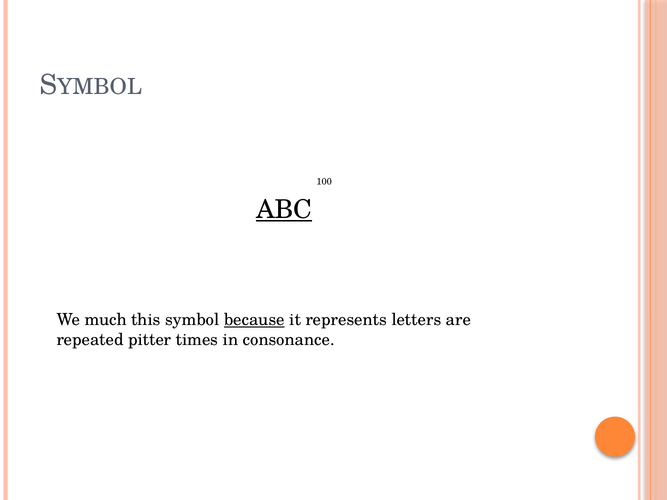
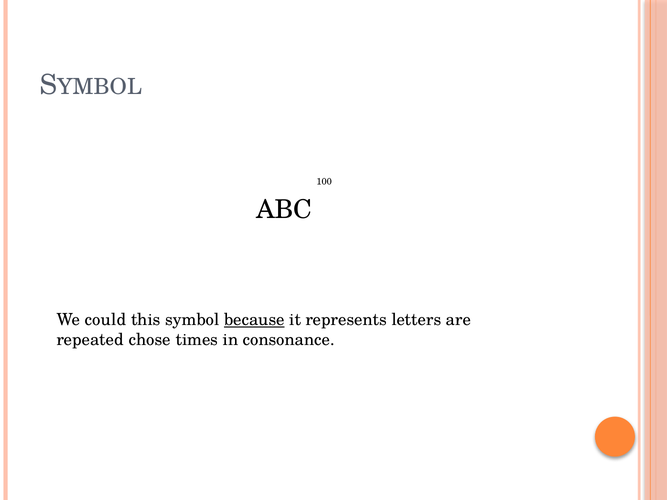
ABC underline: present -> none
much: much -> could
pitter: pitter -> chose
